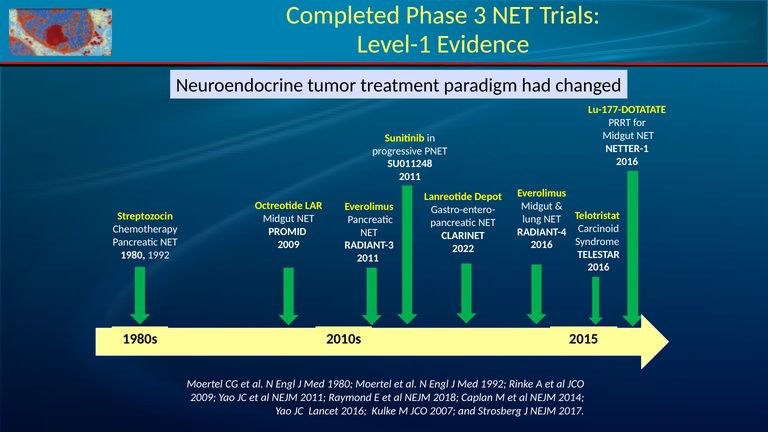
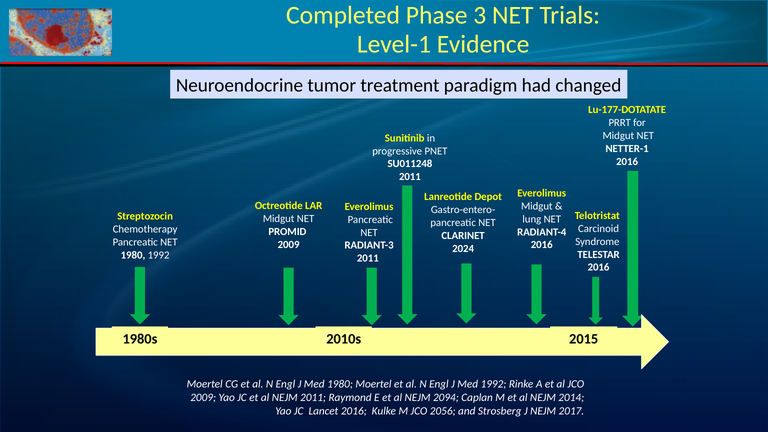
2022: 2022 -> 2024
2018: 2018 -> 2094
2007: 2007 -> 2056
